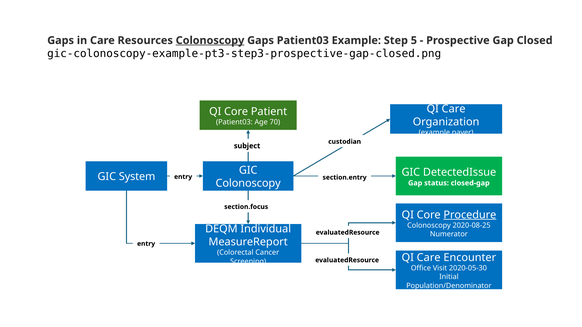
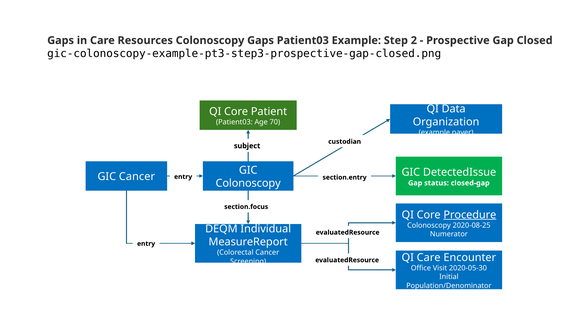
Colonoscopy at (210, 40) underline: present -> none
5: 5 -> 2
Care at (454, 109): Care -> Data
GIC System: System -> Cancer
